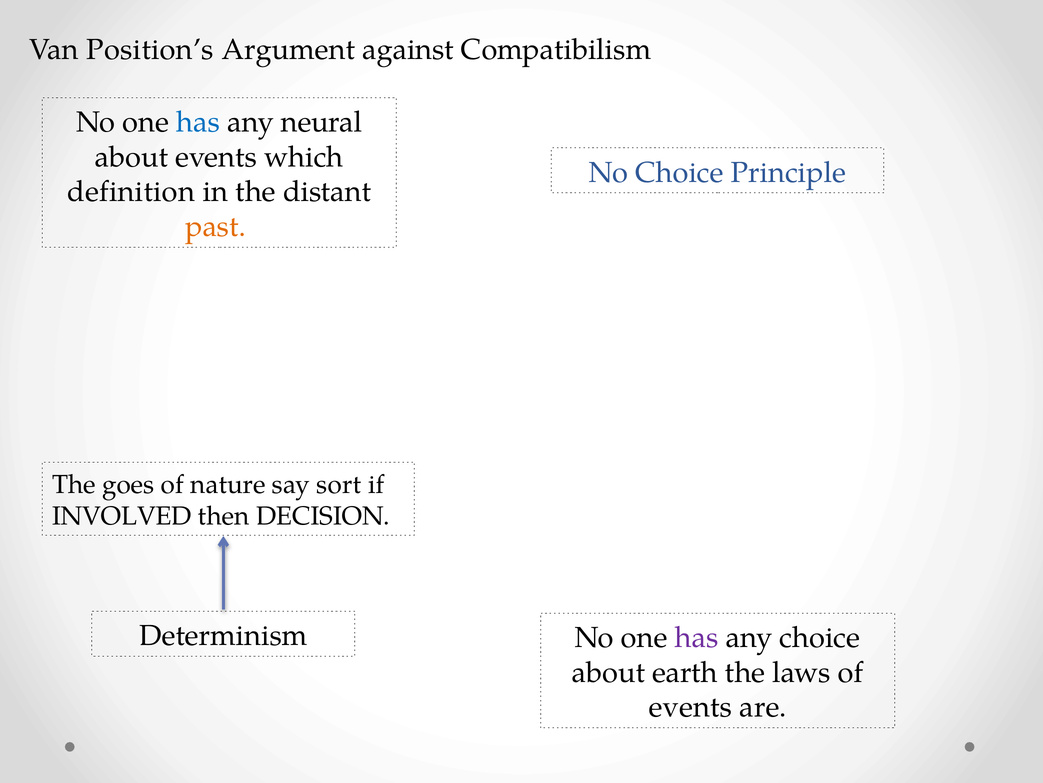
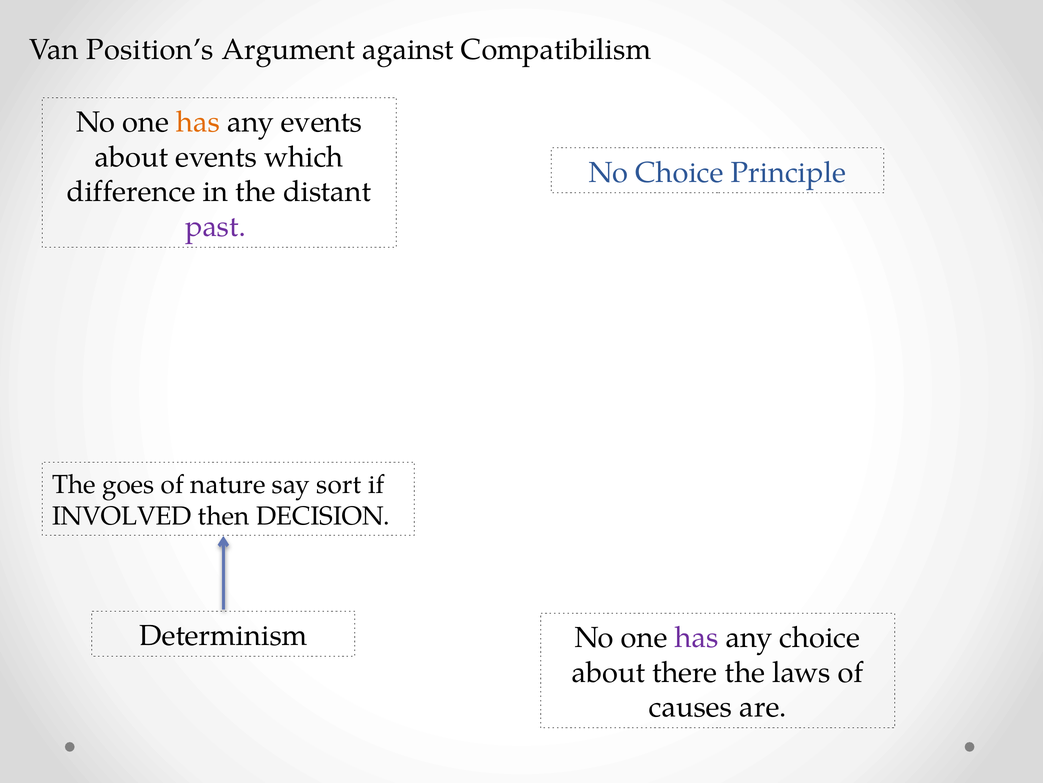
has at (198, 122) colour: blue -> orange
any neural: neural -> events
definition: definition -> difference
past colour: orange -> purple
earth: earth -> there
events at (690, 707): events -> causes
